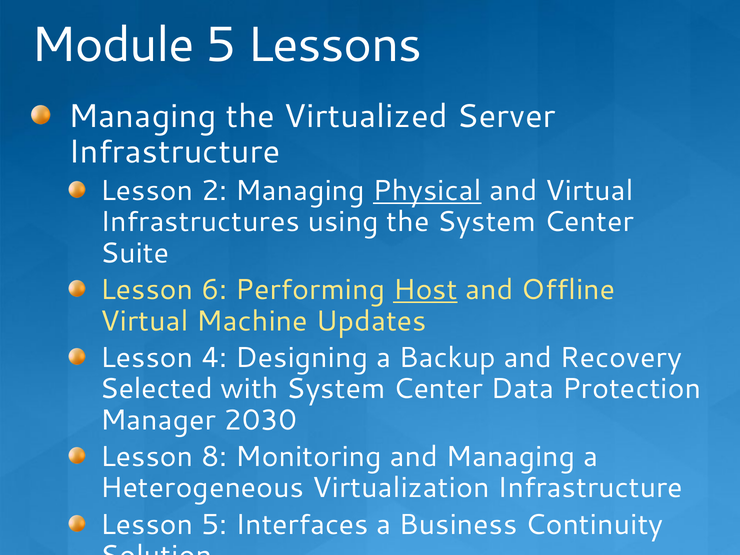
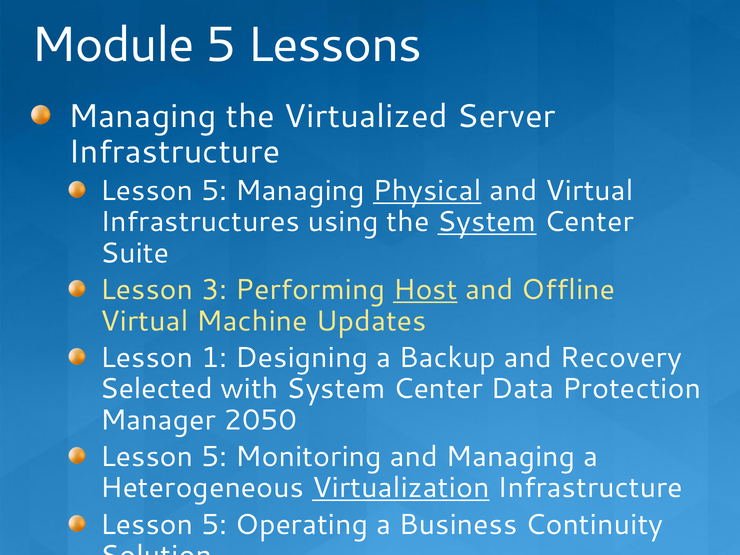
2 at (214, 191): 2 -> 5
System at (487, 222) underline: none -> present
6: 6 -> 3
4: 4 -> 1
2030: 2030 -> 2050
8 at (214, 457): 8 -> 5
Virtualization underline: none -> present
Interfaces: Interfaces -> Operating
